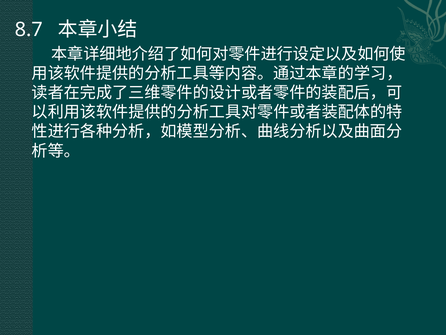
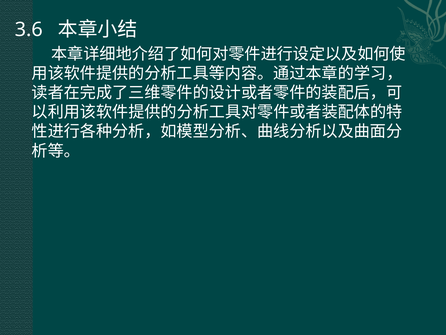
8.7: 8.7 -> 3.6
